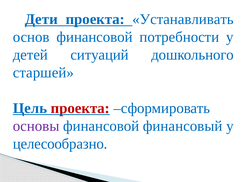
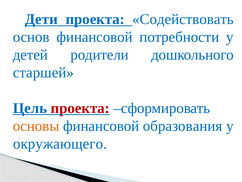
Устанавливать: Устанавливать -> Содействовать
ситуаций: ситуаций -> родители
основы colour: purple -> orange
финансовый: финансовый -> образования
целесообразно: целесообразно -> окружающего
